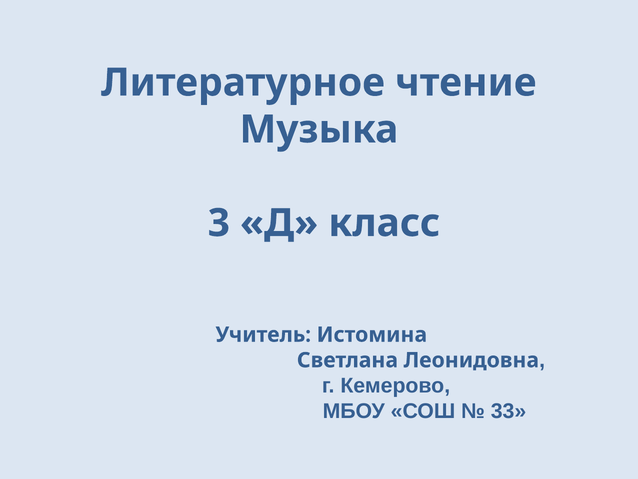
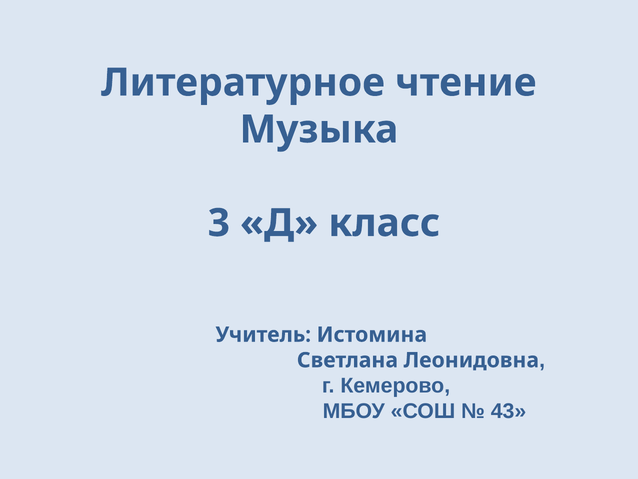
33: 33 -> 43
